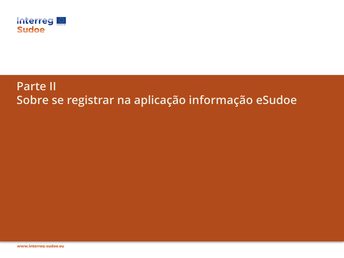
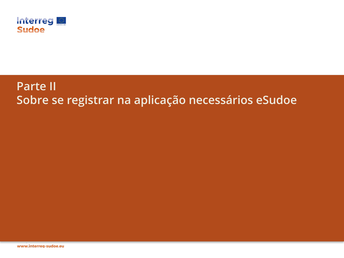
informação: informação -> necessários
